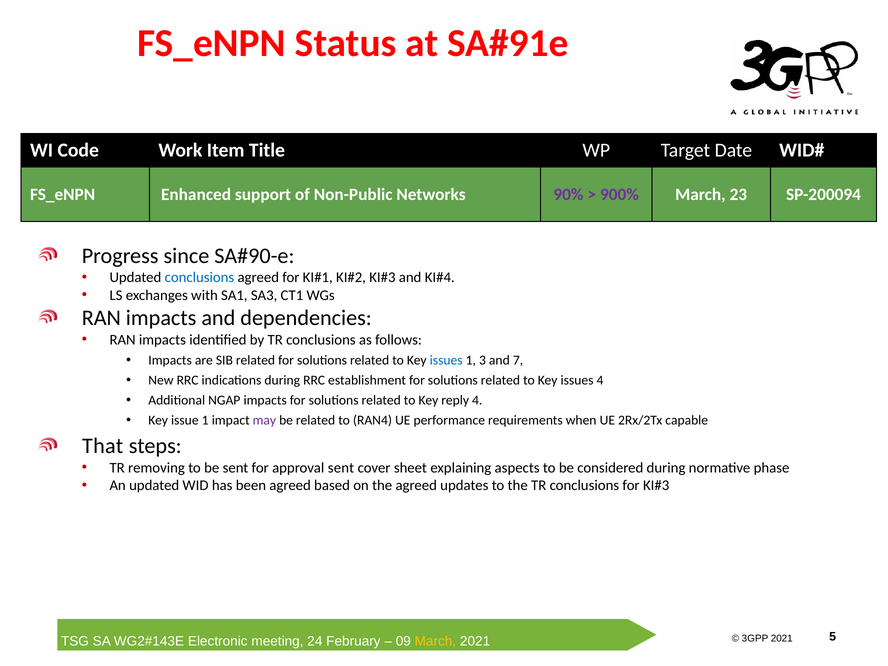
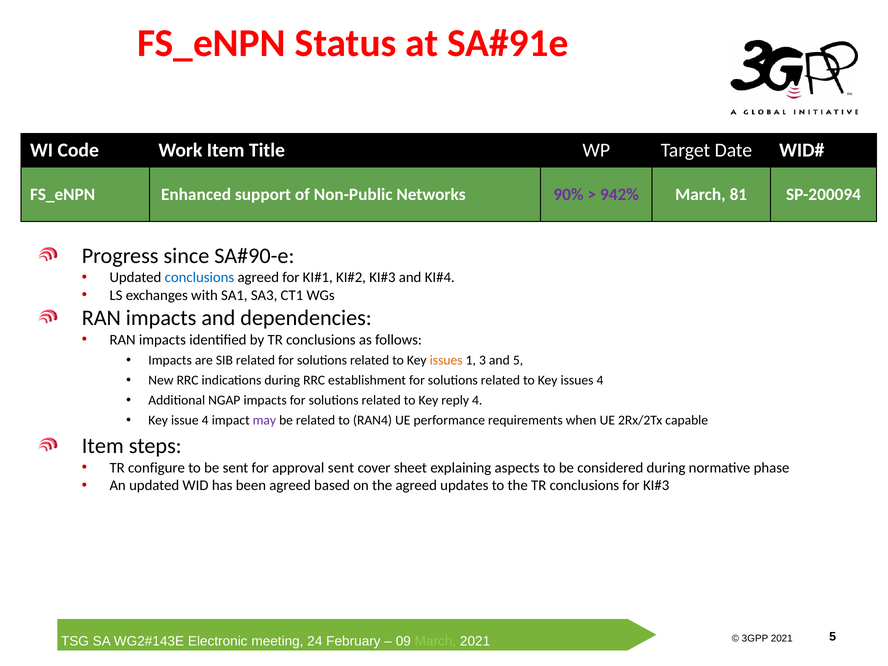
900%: 900% -> 942%
23: 23 -> 81
issues at (446, 360) colour: blue -> orange
and 7: 7 -> 5
issue 1: 1 -> 4
That at (103, 446): That -> Item
removing: removing -> configure
March at (435, 641) colour: yellow -> light green
